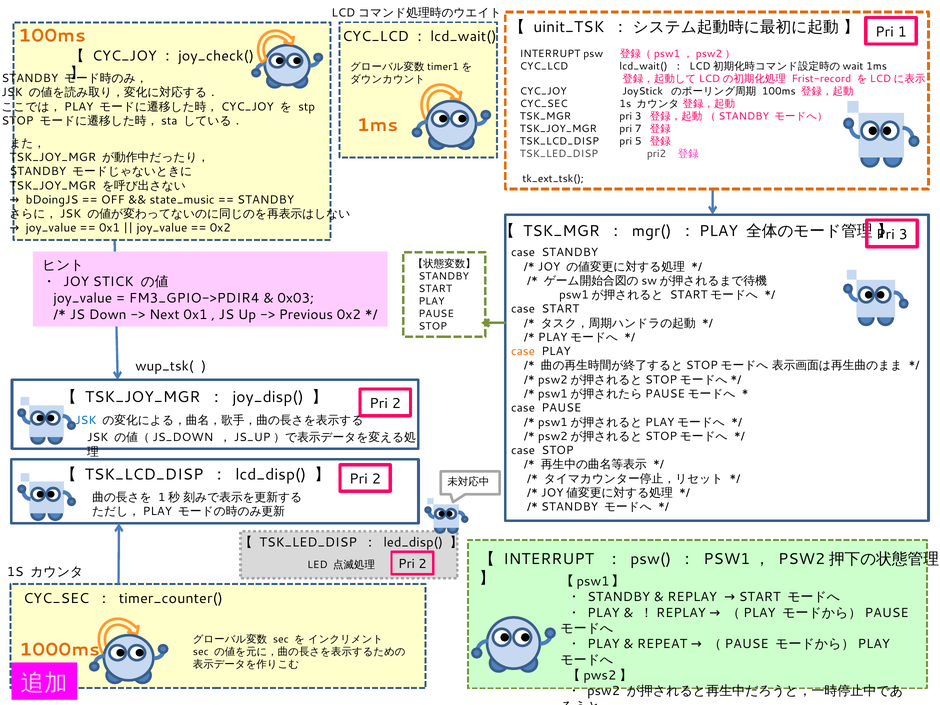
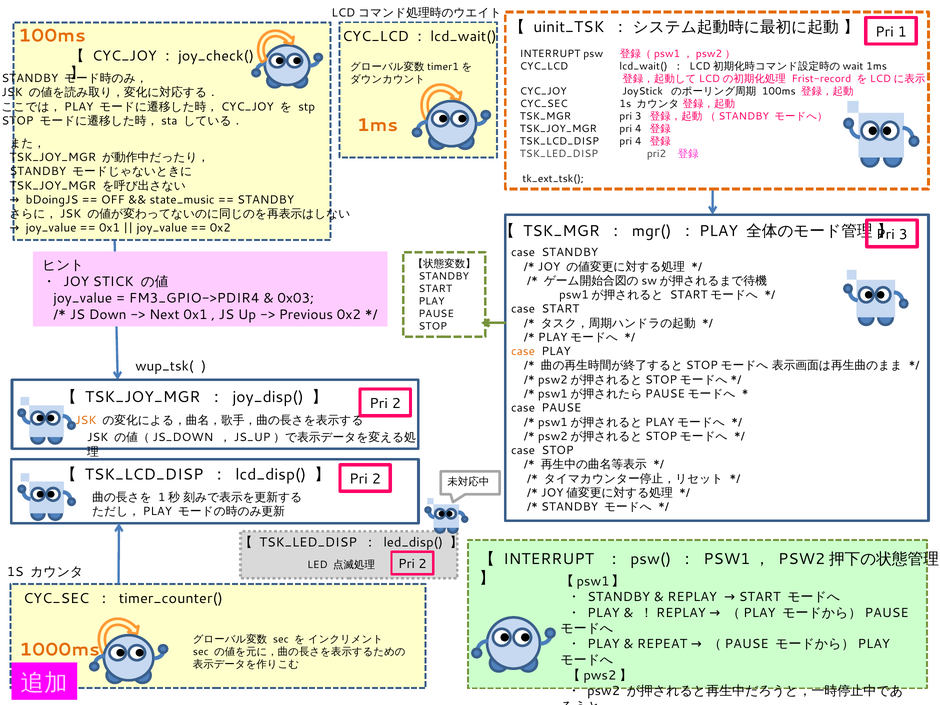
TSK_JOY_MGR pri 7: 7 -> 4
TSK_LCD_DISP pri 5: 5 -> 4
JSK at (86, 420) colour: blue -> orange
